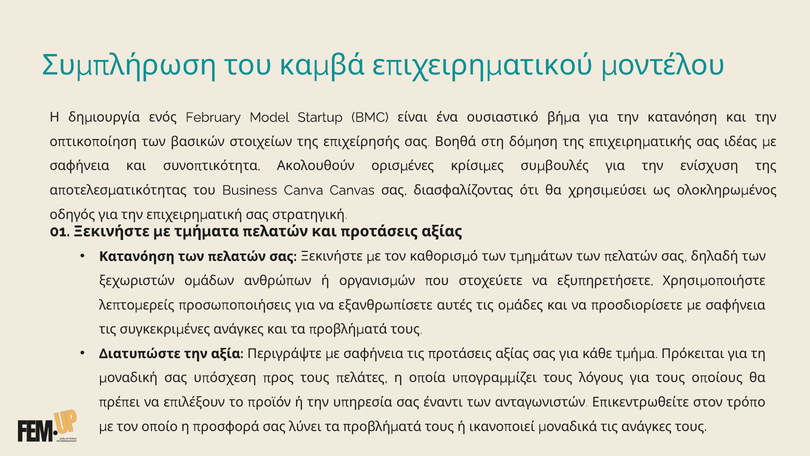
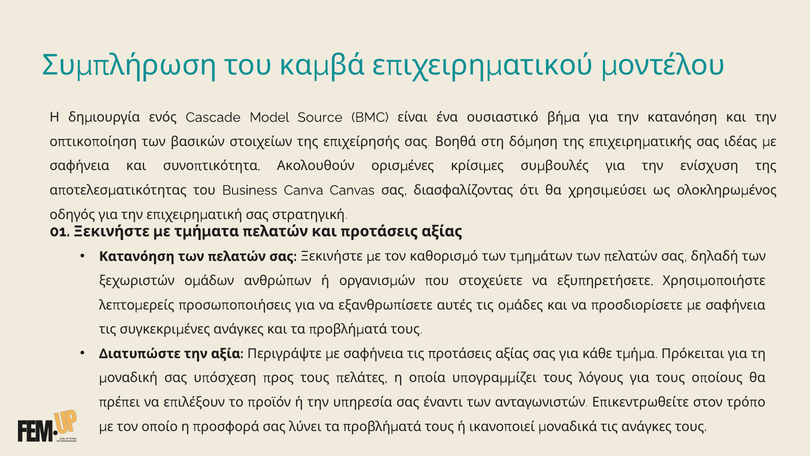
February: February -> Cascade
Startup: Startup -> Source
